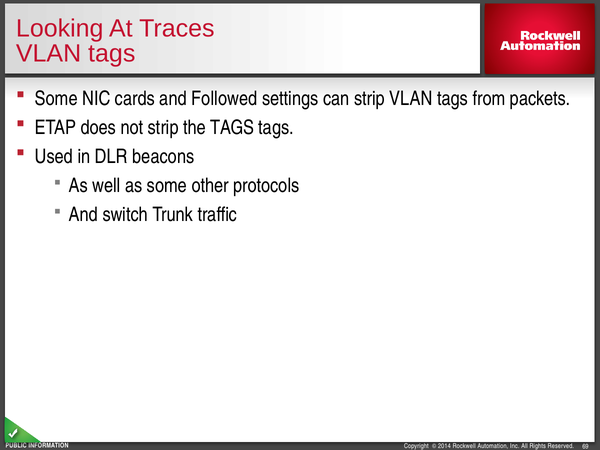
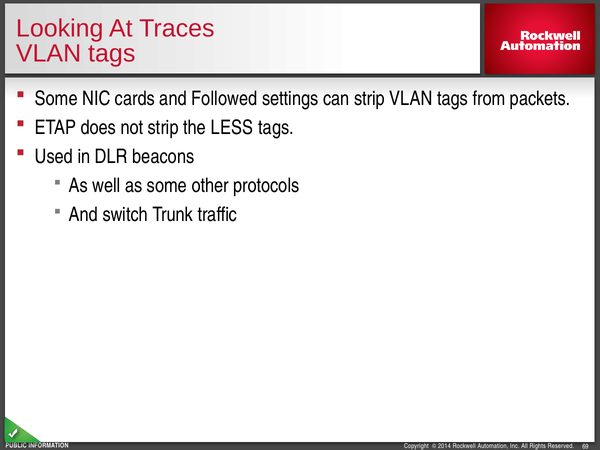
the TAGS: TAGS -> LESS
